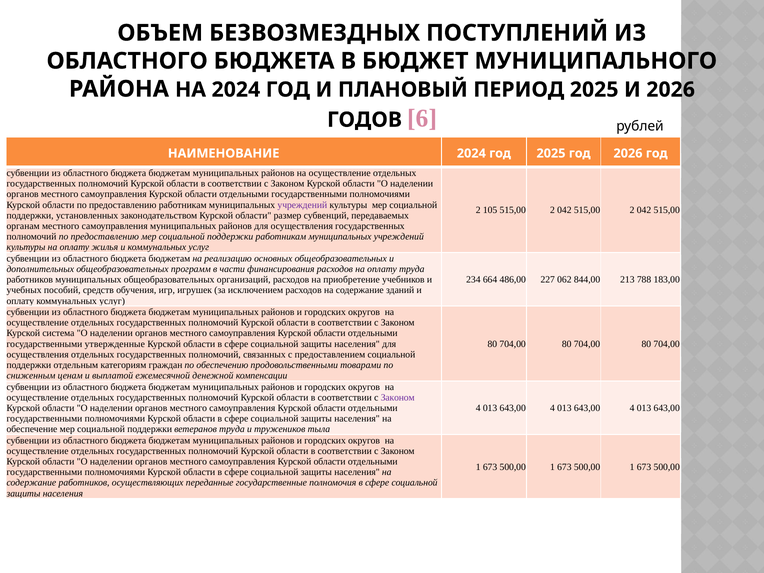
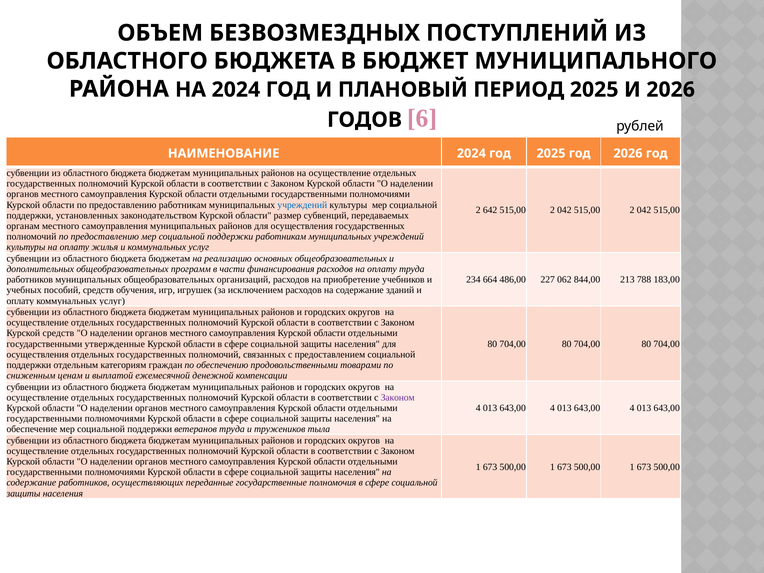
учреждений at (302, 205) colour: purple -> blue
105: 105 -> 642
Курской система: система -> средств
